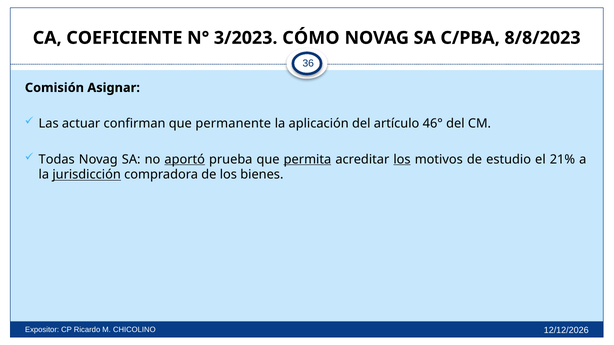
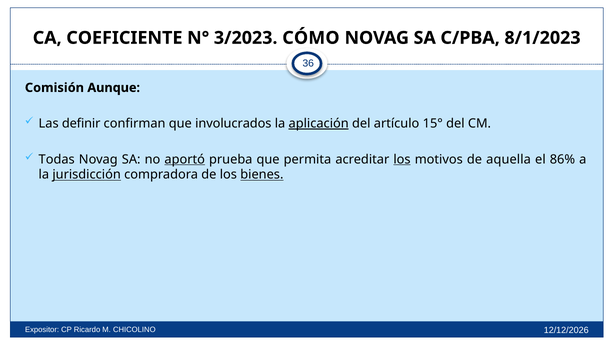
8/8/2023: 8/8/2023 -> 8/1/2023
Asignar: Asignar -> Aunque
actuar: actuar -> definir
permanente: permanente -> involucrados
aplicación underline: none -> present
46°: 46° -> 15°
permita underline: present -> none
estudio: estudio -> aquella
21%: 21% -> 86%
bienes underline: none -> present
